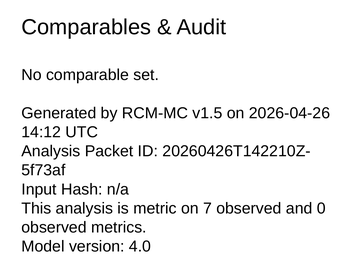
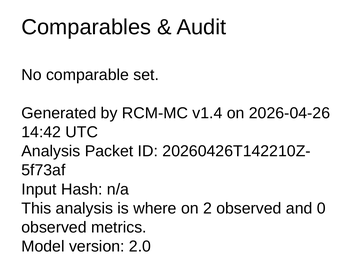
v1.5: v1.5 -> v1.4
14:12: 14:12 -> 14:42
metric: metric -> where
7: 7 -> 2
4.0: 4.0 -> 2.0
